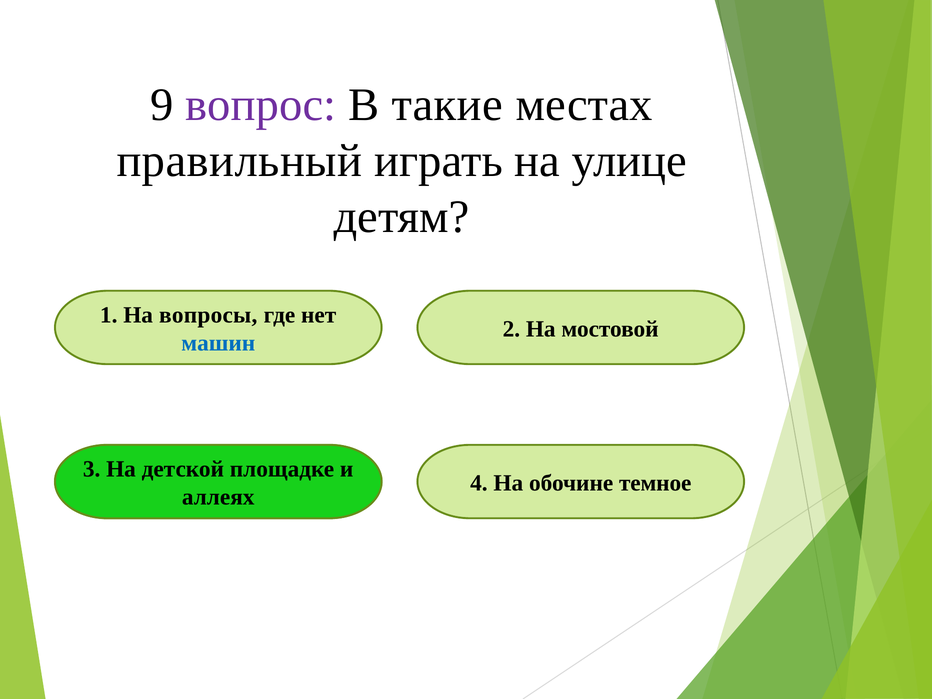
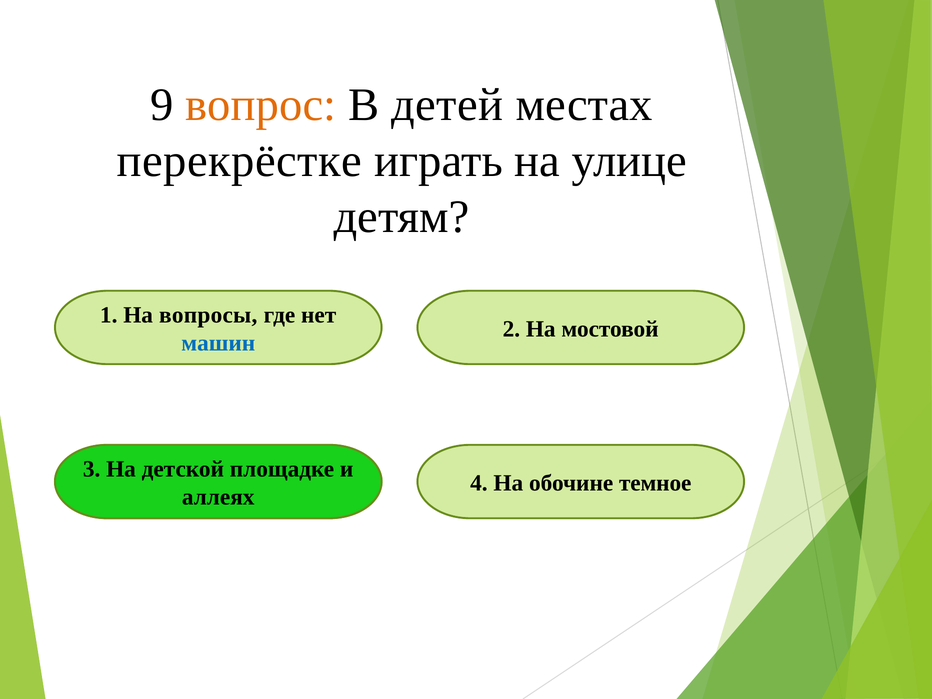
вопрос colour: purple -> orange
такие: такие -> детей
правильный: правильный -> перекрёстке
